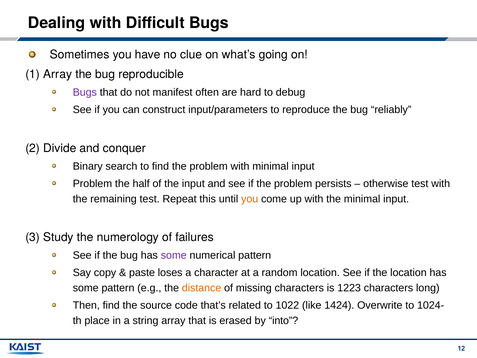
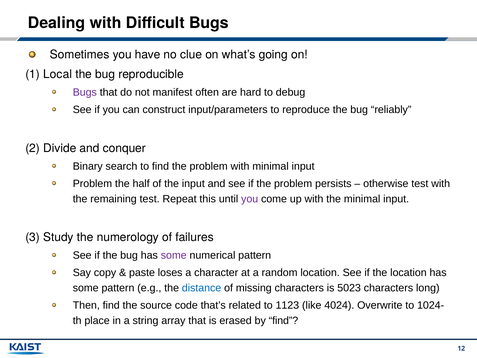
1 Array: Array -> Local
you at (250, 199) colour: orange -> purple
distance colour: orange -> blue
1223: 1223 -> 5023
1022: 1022 -> 1123
1424: 1424 -> 4024
by into: into -> find
